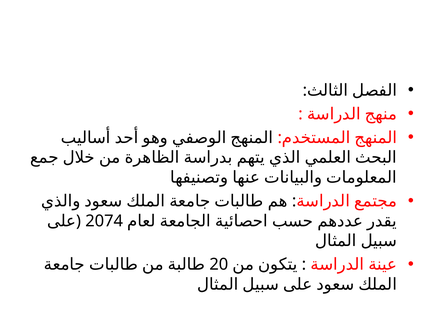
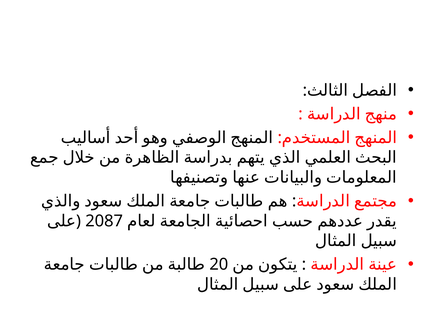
2074: 2074 -> 2087
